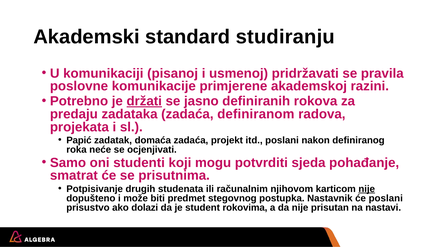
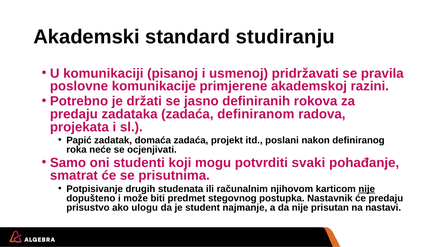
držati underline: present -> none
sjeda: sjeda -> svaki
će poslani: poslani -> predaju
dolazi: dolazi -> ulogu
rokovima: rokovima -> najmanje
